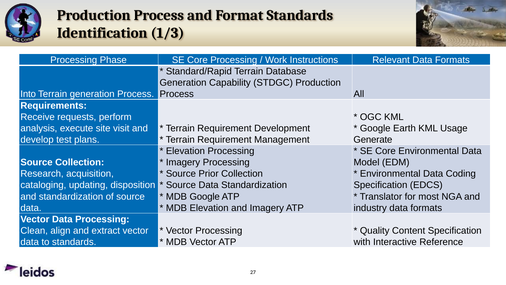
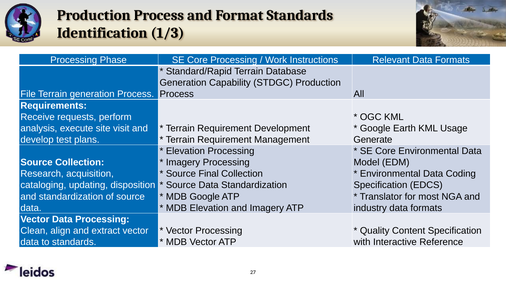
Into: Into -> File
Prior: Prior -> Final
